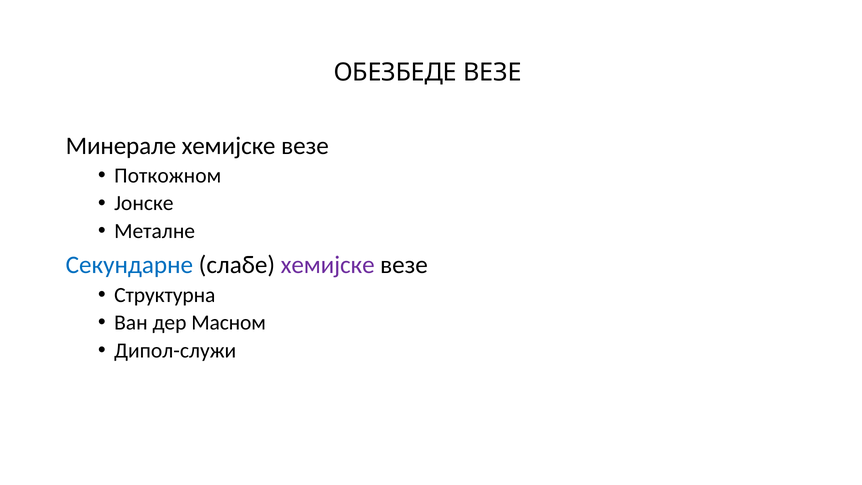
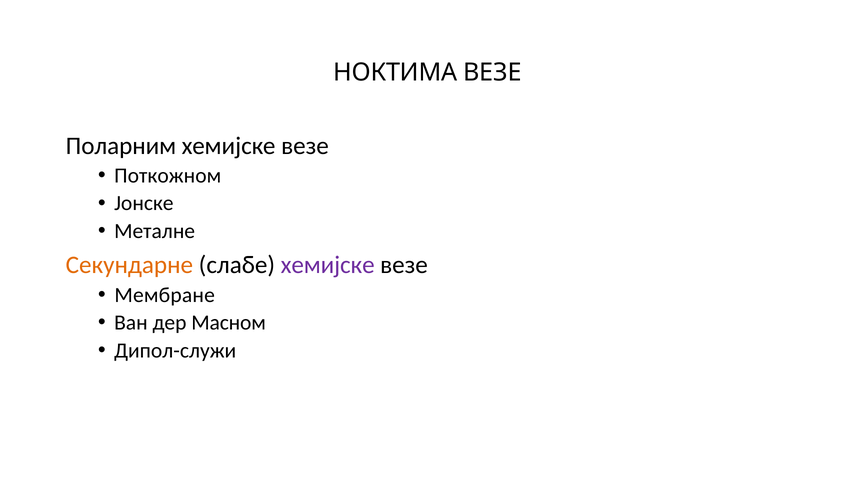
ОБЕЗБЕДЕ: ОБЕЗБЕДЕ -> НОКТИМА
Минерале: Минерале -> Поларним
Секундарне colour: blue -> orange
Структурна: Структурна -> Мембране
